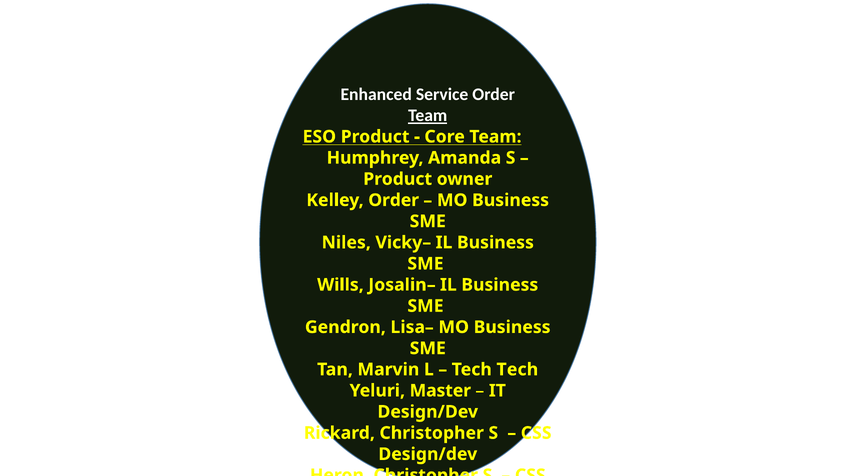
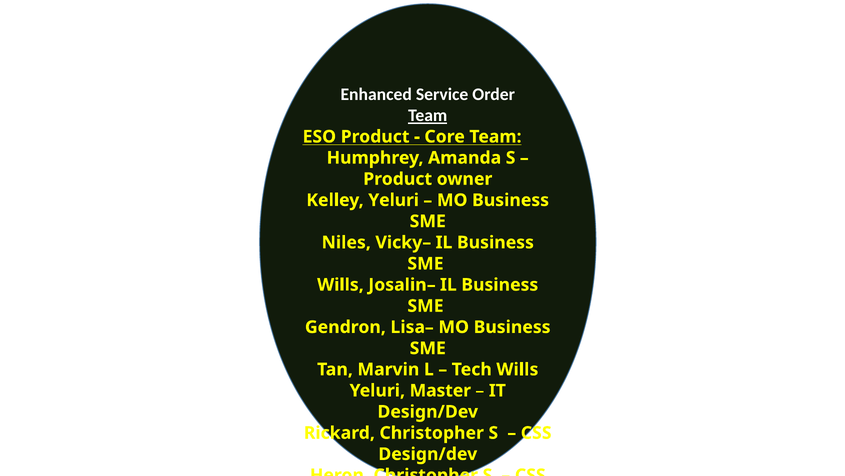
Kelley Order: Order -> Yeluri
Tech Tech: Tech -> Wills
